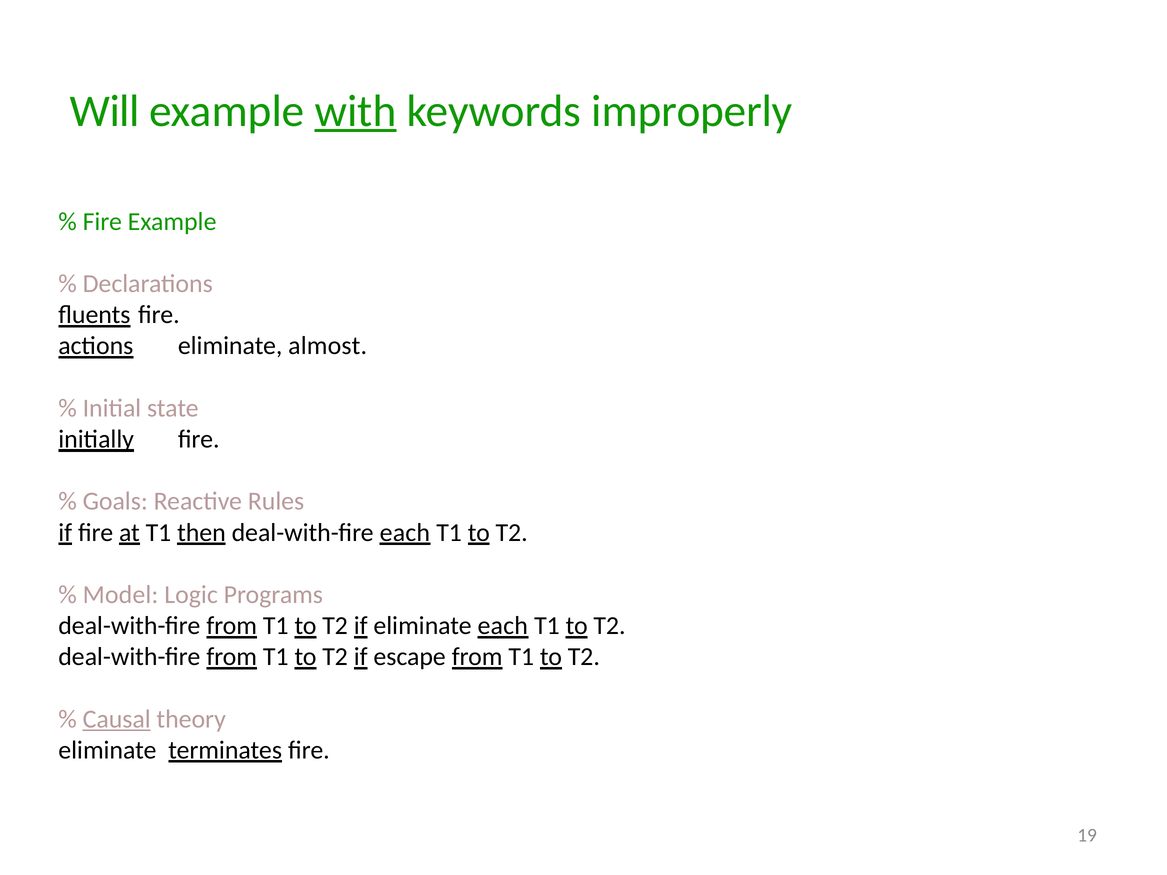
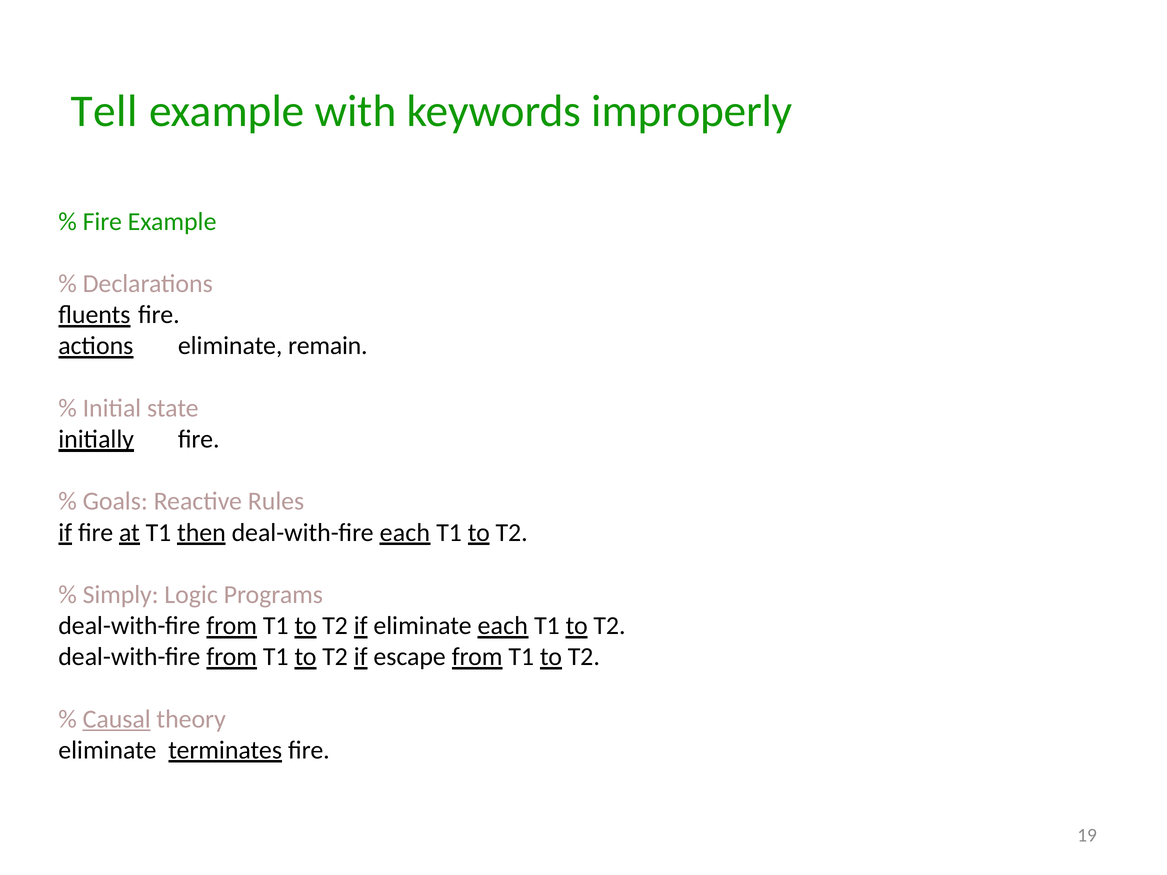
Will: Will -> Tell
with underline: present -> none
almost: almost -> remain
Model: Model -> Simply
